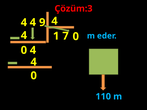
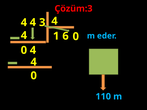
9: 9 -> 3
7: 7 -> 6
